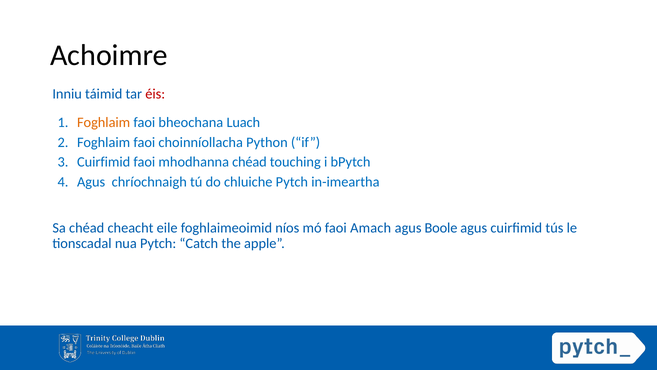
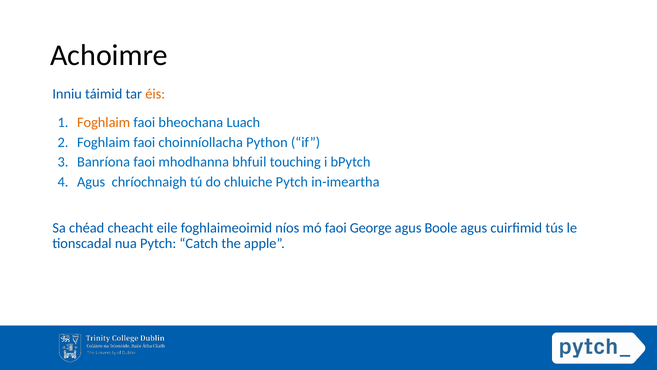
éis colour: red -> orange
Cuirfimid at (104, 162): Cuirfimid -> Banríona
mhodhanna chéad: chéad -> bhfuil
Amach: Amach -> George
